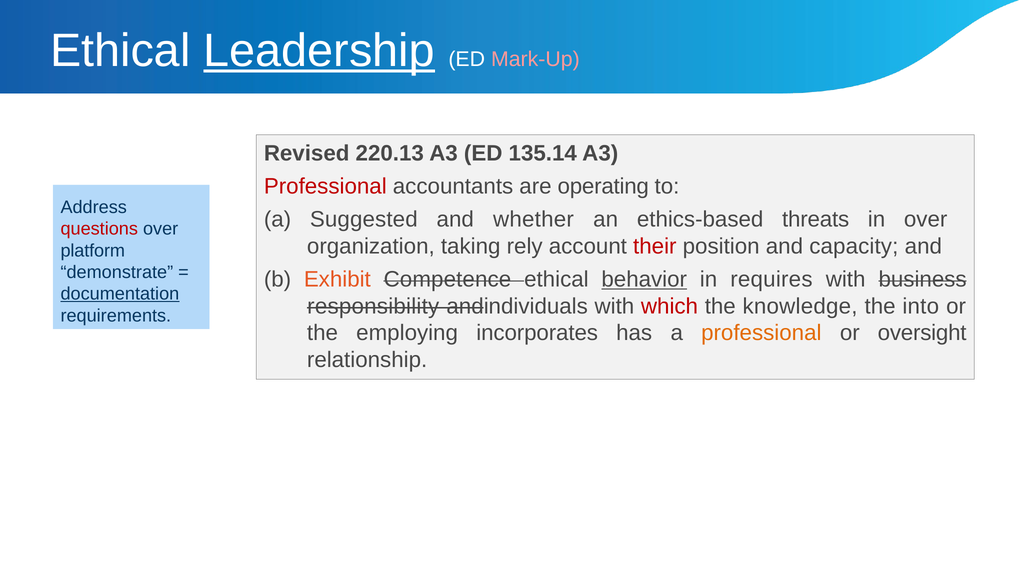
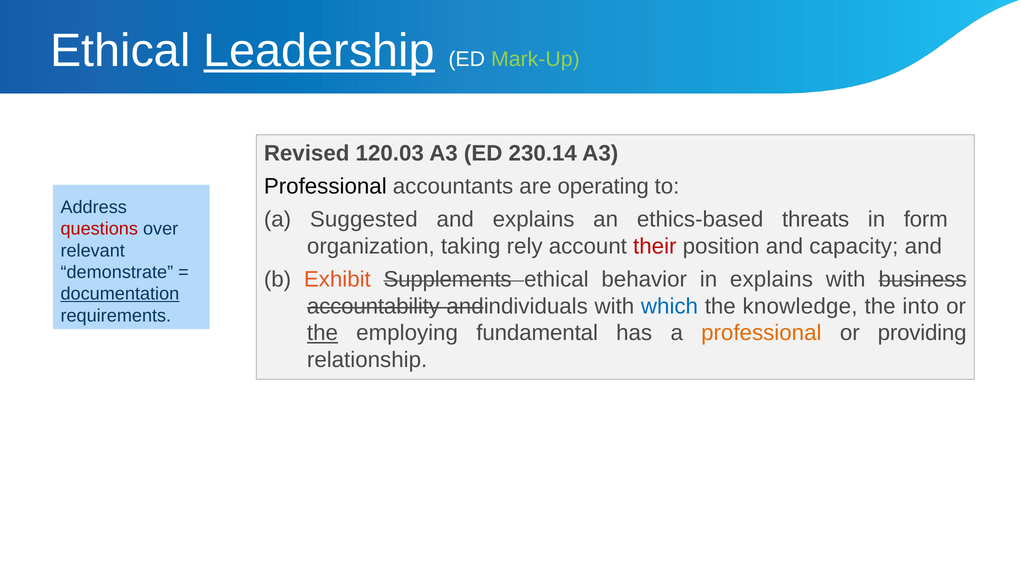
Mark-Up colour: pink -> light green
220.13: 220.13 -> 120.03
135.14: 135.14 -> 230.14
Professional at (325, 186) colour: red -> black
and whether: whether -> explains
in over: over -> form
platform: platform -> relevant
Competence: Competence -> Supplements
behavior underline: present -> none
in requires: requires -> explains
responsibility: responsibility -> accountability
which colour: red -> blue
the at (322, 333) underline: none -> present
incorporates: incorporates -> fundamental
oversight: oversight -> providing
